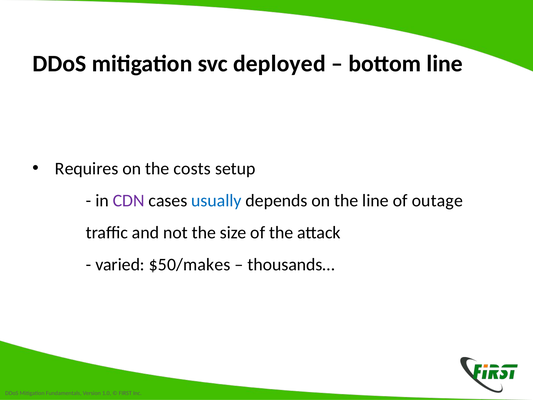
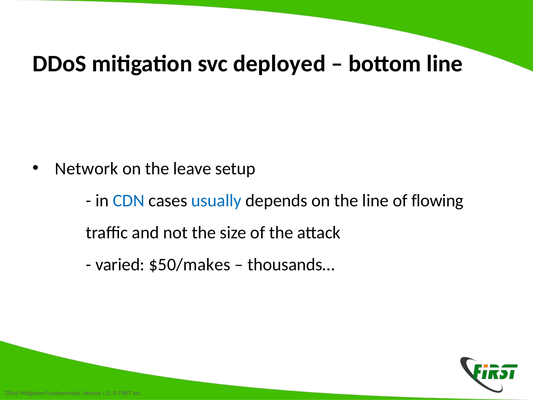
Requires: Requires -> Network
costs: costs -> leave
CDN colour: purple -> blue
outage: outage -> flowing
